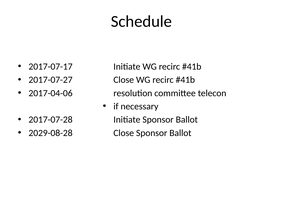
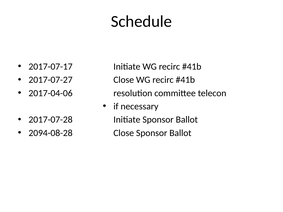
2029-08-28: 2029-08-28 -> 2094-08-28
